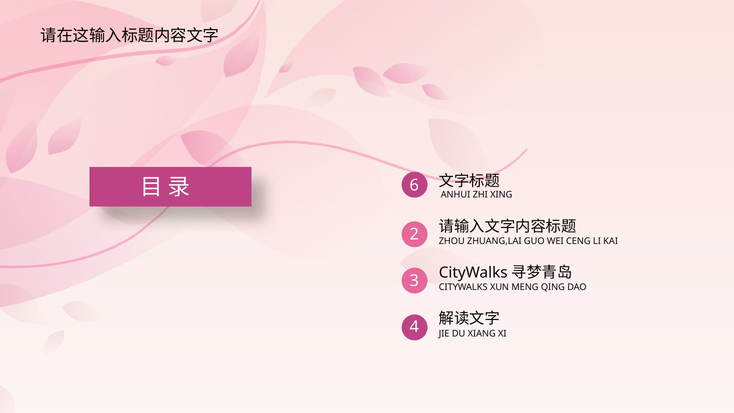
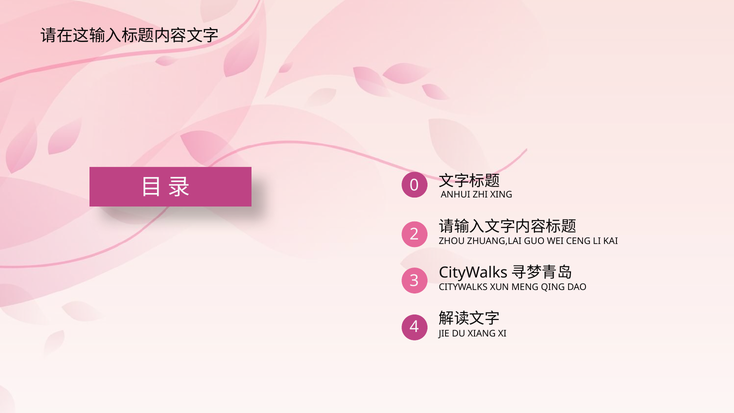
6: 6 -> 0
